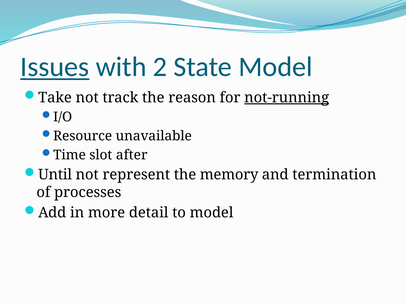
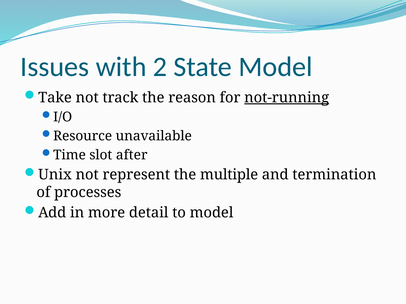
Issues underline: present -> none
Until: Until -> Unix
memory: memory -> multiple
